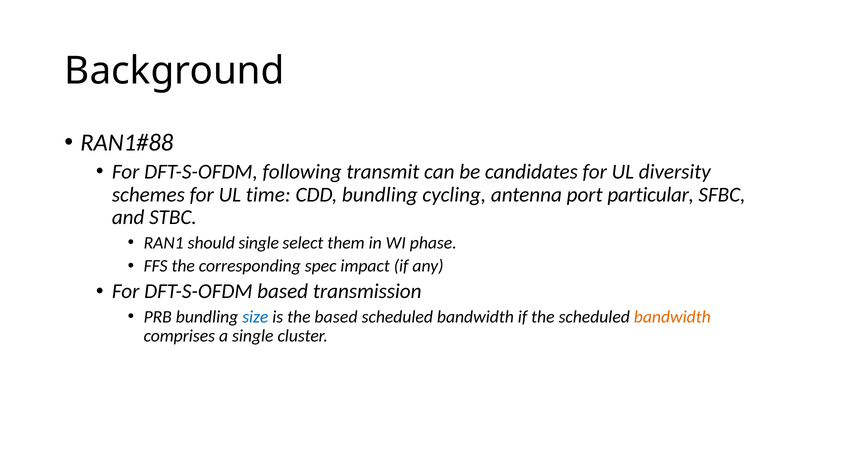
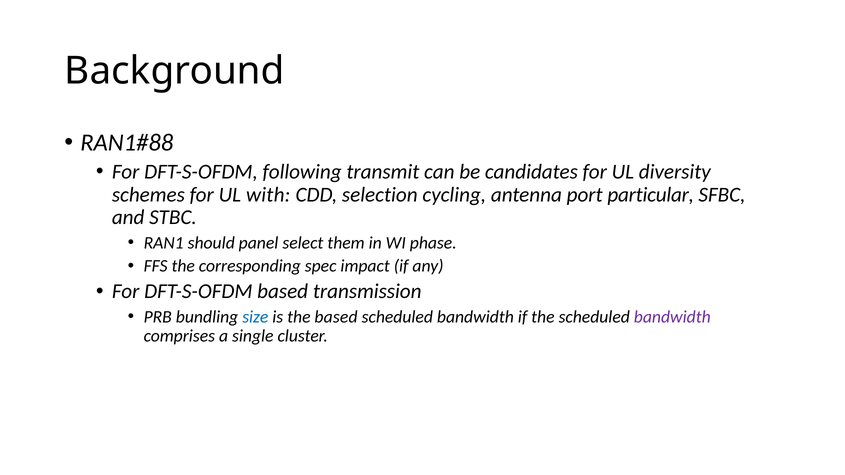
time: time -> with
CDD bundling: bundling -> selection
should single: single -> panel
bandwidth at (672, 317) colour: orange -> purple
